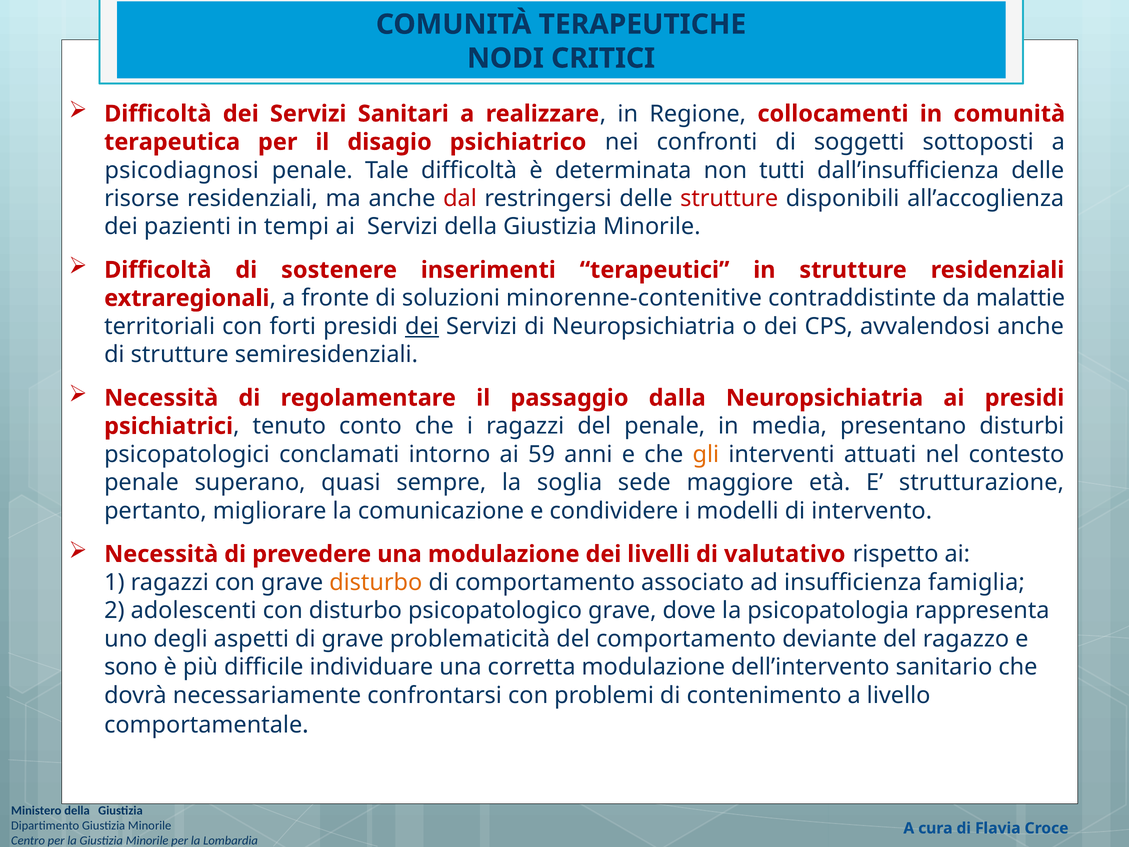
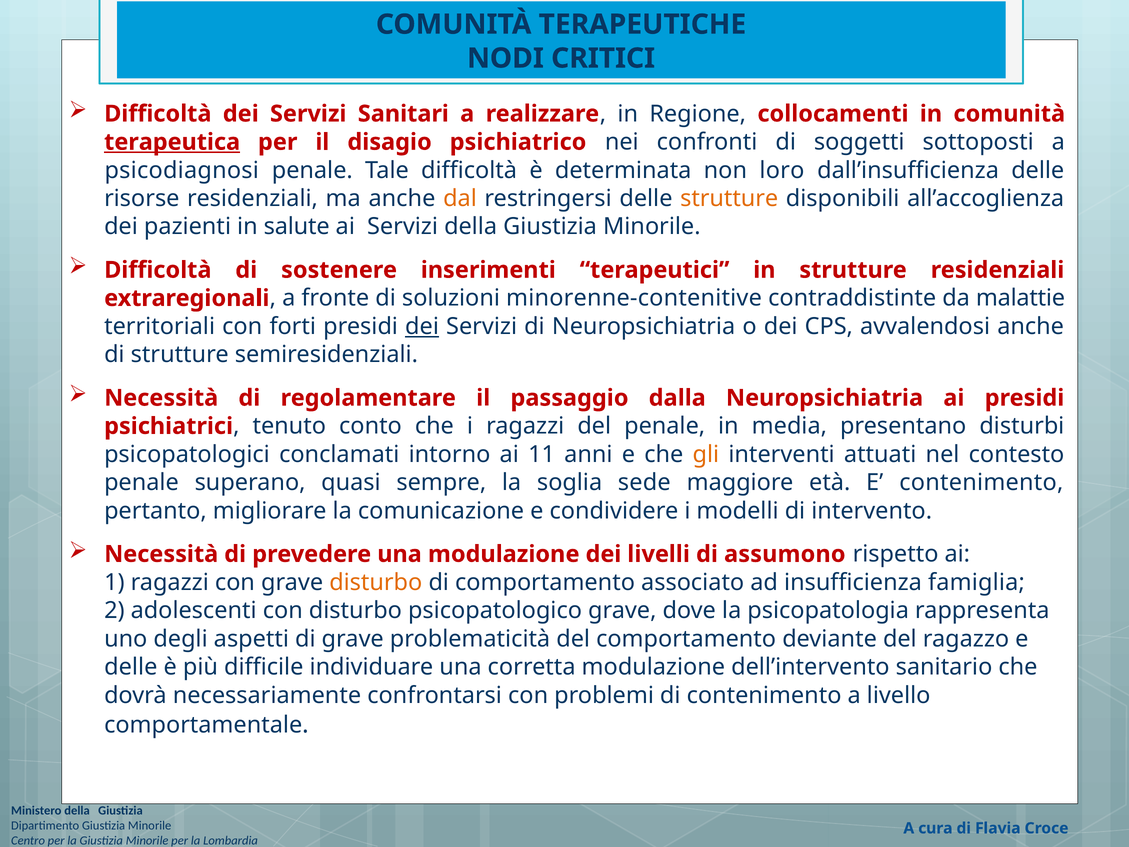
terapeutica underline: none -> present
tutti: tutti -> loro
dal colour: red -> orange
strutture at (729, 198) colour: red -> orange
tempi: tempi -> salute
59: 59 -> 11
E strutturazione: strutturazione -> contenimento
valutativo: valutativo -> assumono
sono at (131, 667): sono -> delle
